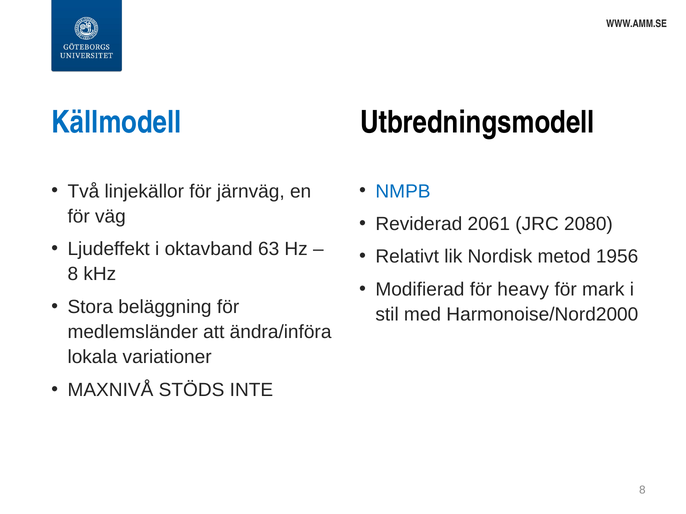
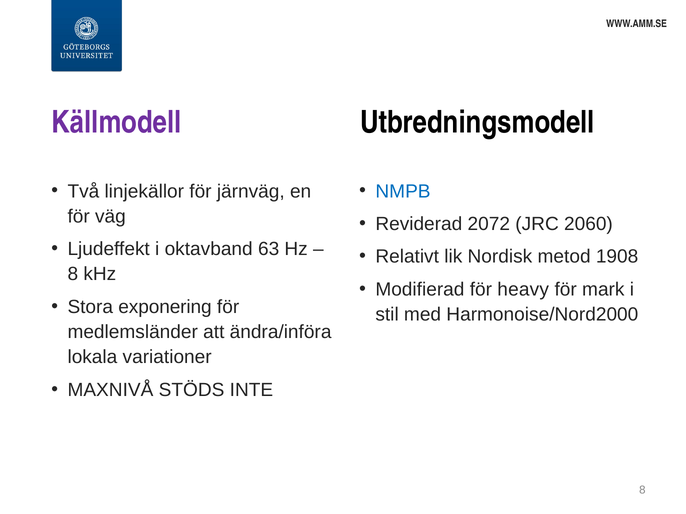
Källmodell colour: blue -> purple
2061: 2061 -> 2072
2080: 2080 -> 2060
1956: 1956 -> 1908
beläggning: beläggning -> exponering
